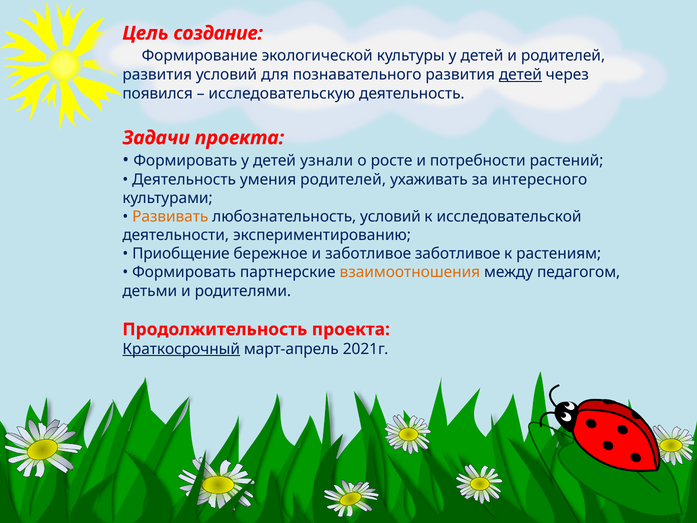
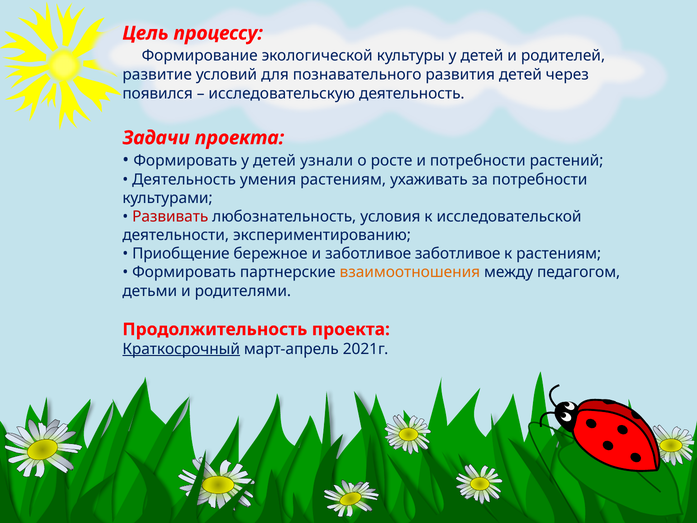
создание: создание -> процессу
развития at (157, 75): развития -> развитие
детей at (520, 75) underline: present -> none
умения родителей: родителей -> растениям
за интересного: интересного -> потребности
Развивать colour: orange -> red
любознательность условий: условий -> условия
